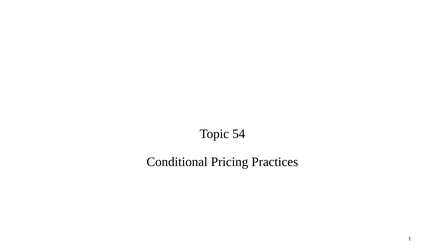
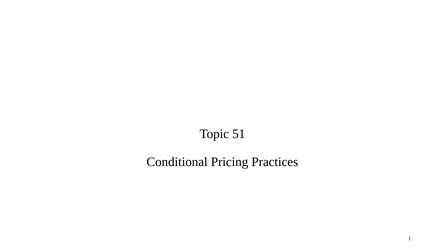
54: 54 -> 51
